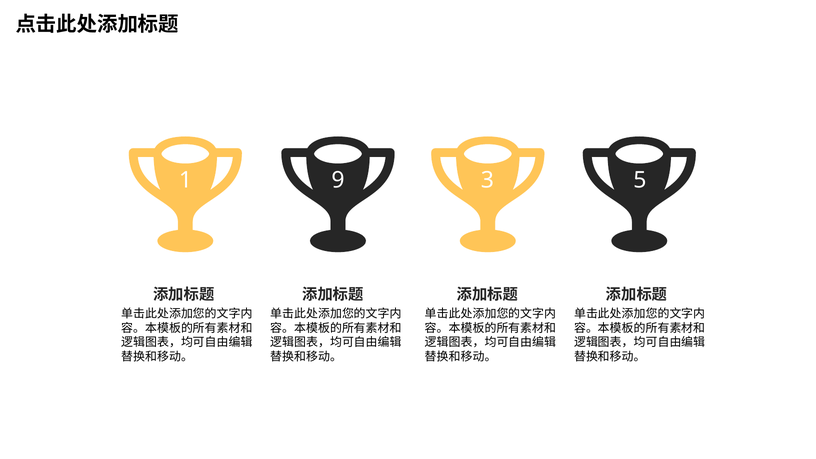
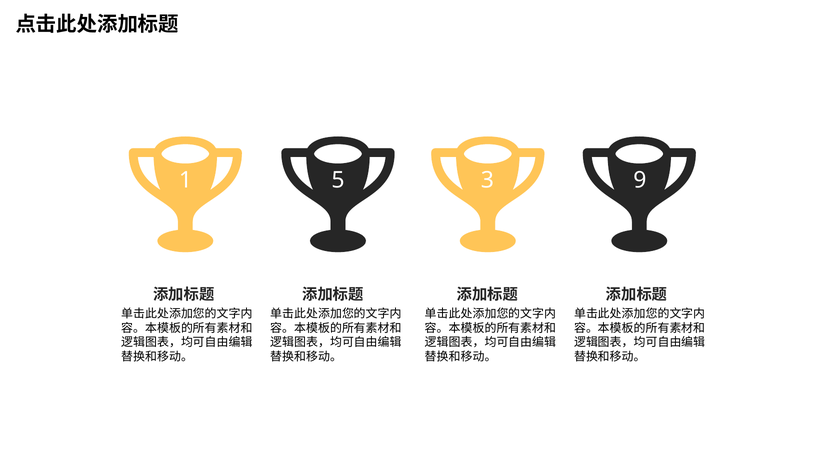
9: 9 -> 5
5: 5 -> 9
